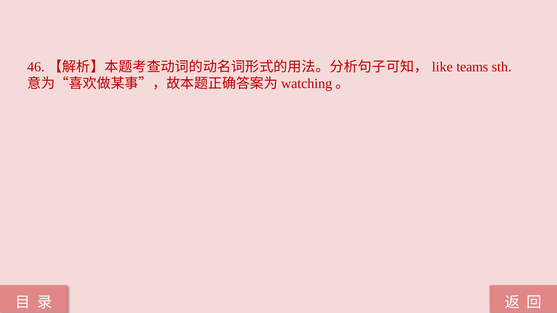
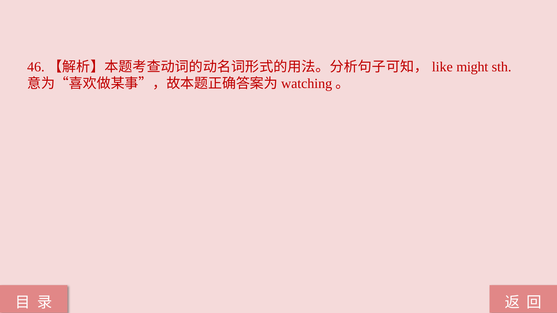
teams: teams -> might
